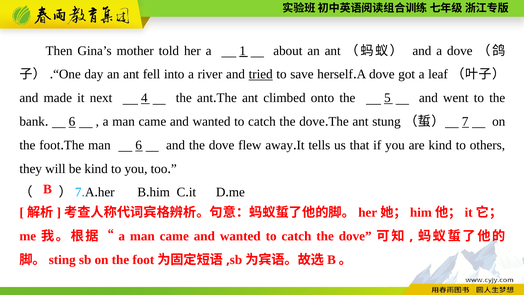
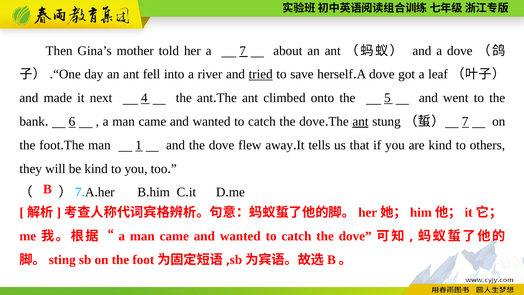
a 1: 1 -> 7
ant at (360, 121) underline: none -> present
man 6: 6 -> 1
